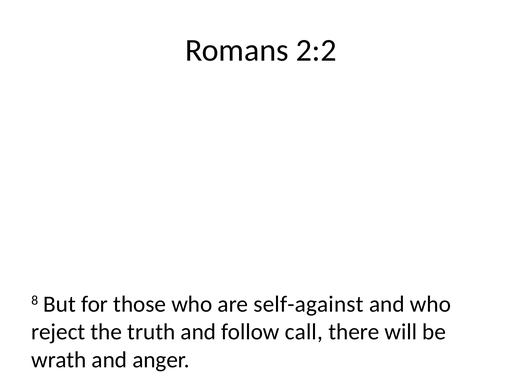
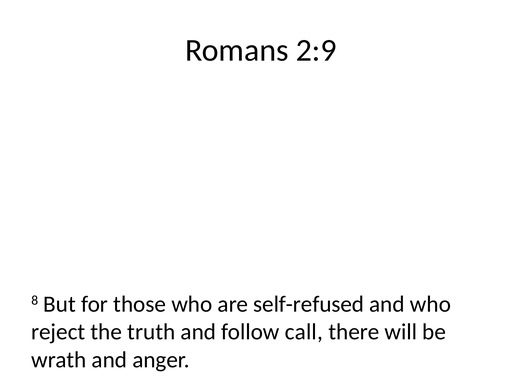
2:2: 2:2 -> 2:9
self-against: self-against -> self-refused
